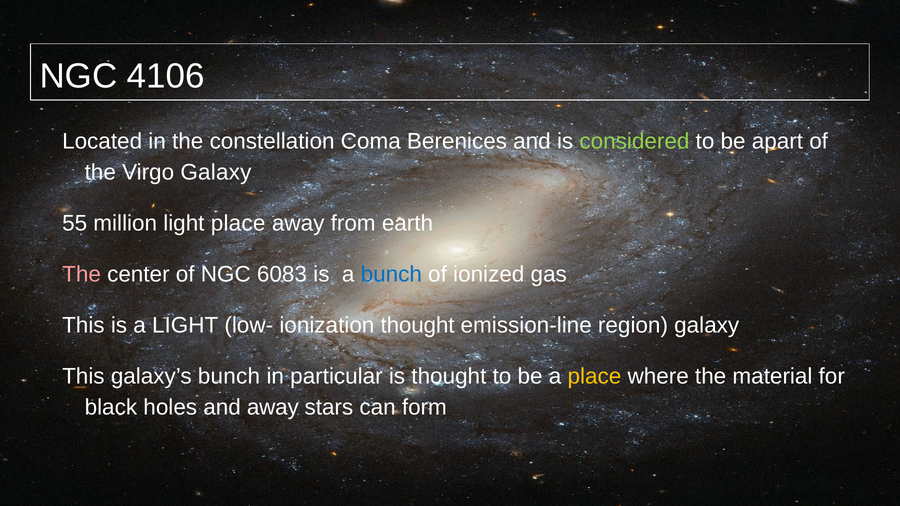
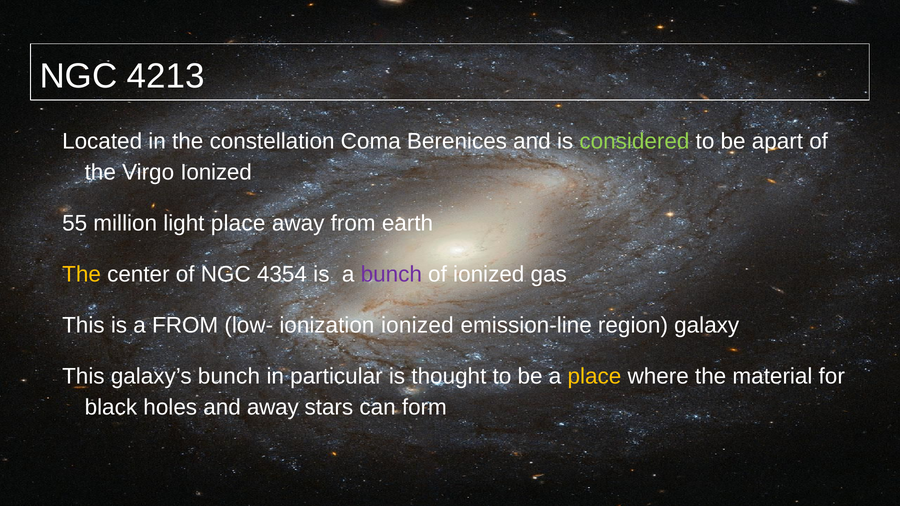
4106: 4106 -> 4213
Virgo Galaxy: Galaxy -> Ionized
The at (82, 275) colour: pink -> yellow
6083: 6083 -> 4354
bunch at (391, 275) colour: blue -> purple
a LIGHT: LIGHT -> FROM
ionization thought: thought -> ionized
